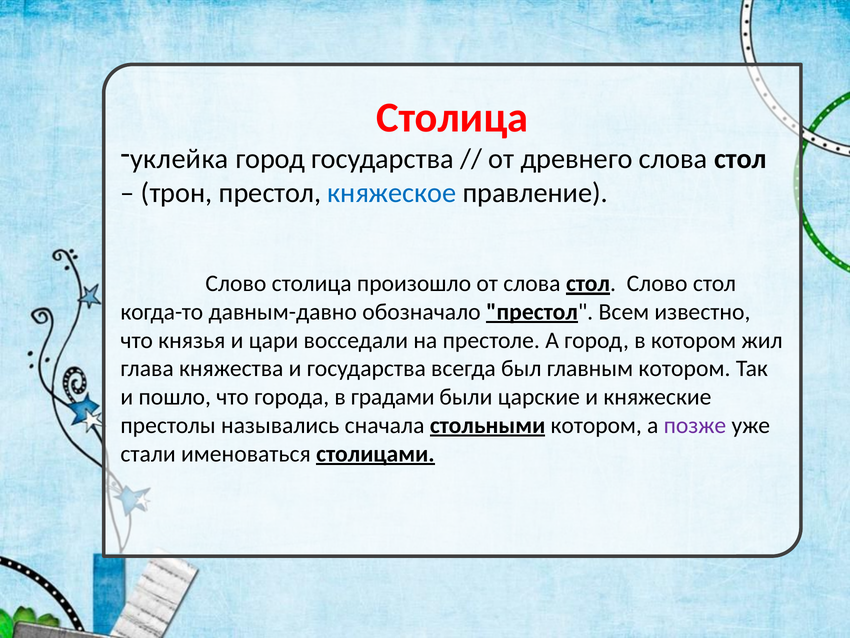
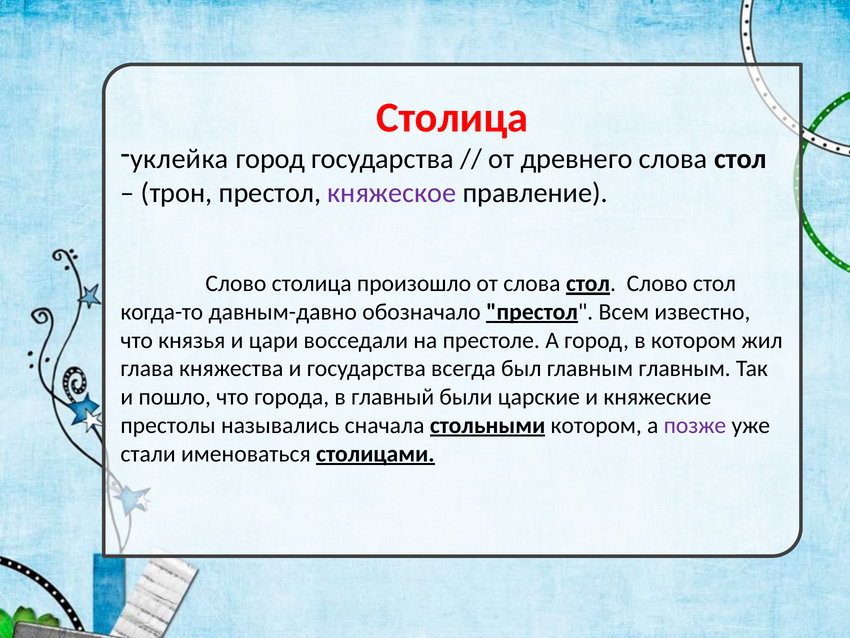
княжеское colour: blue -> purple
главным котором: котором -> главным
градами: градами -> главный
